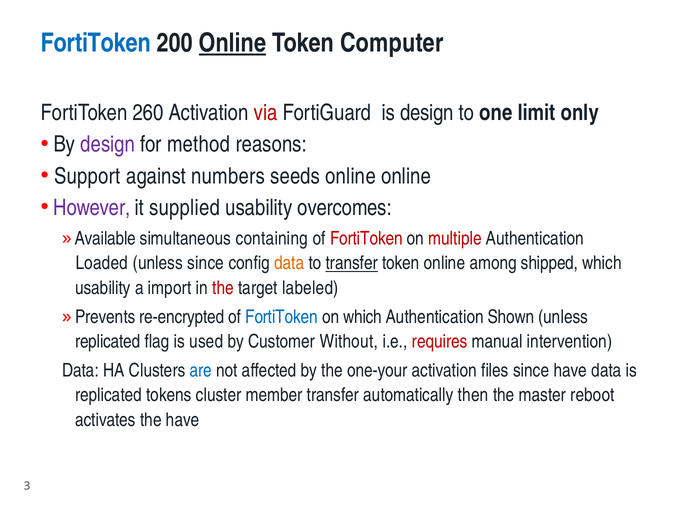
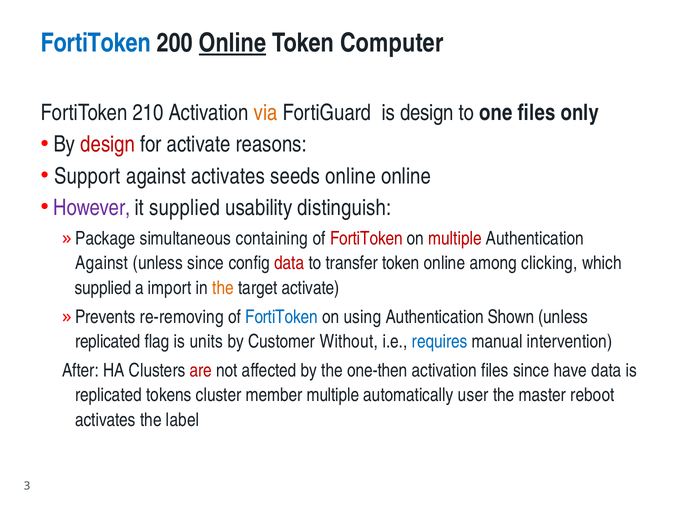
260: 260 -> 210
via colour: red -> orange
one limit: limit -> files
design at (108, 145) colour: purple -> red
for method: method -> activate
against numbers: numbers -> activates
overcomes: overcomes -> distinguish
Available: Available -> Package
Loaded at (102, 263): Loaded -> Against
data at (289, 263) colour: orange -> red
transfer at (352, 263) underline: present -> none
shipped: shipped -> clicking
usability at (103, 288): usability -> supplied
the at (223, 288) colour: red -> orange
target labeled: labeled -> activate
re-encrypted: re-encrypted -> re-removing
on which: which -> using
used: used -> units
requires colour: red -> blue
Data at (80, 370): Data -> After
are colour: blue -> red
one-your: one-your -> one-then
member transfer: transfer -> multiple
then: then -> user
the have: have -> label
